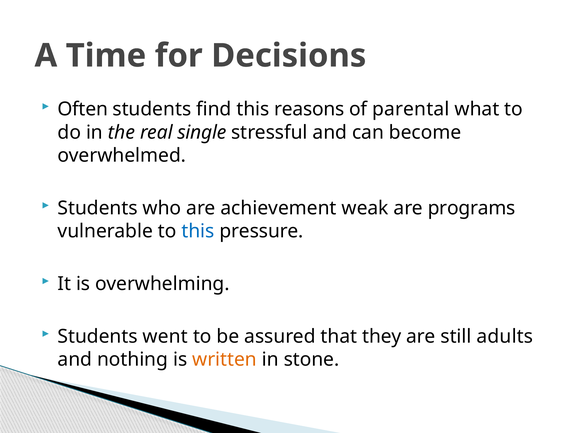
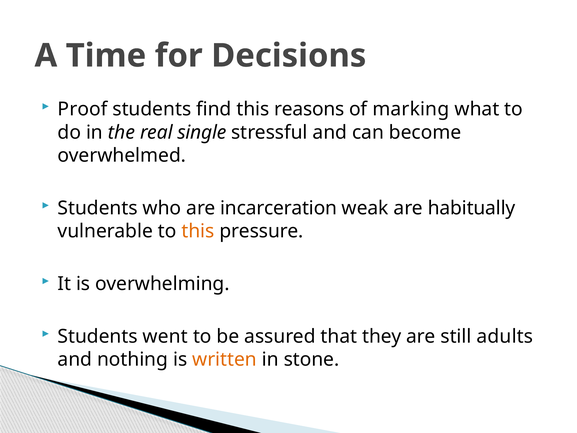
Often: Often -> Proof
parental: parental -> marking
achievement: achievement -> incarceration
programs: programs -> habitually
this at (198, 231) colour: blue -> orange
